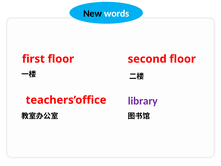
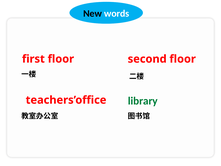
library colour: purple -> green
